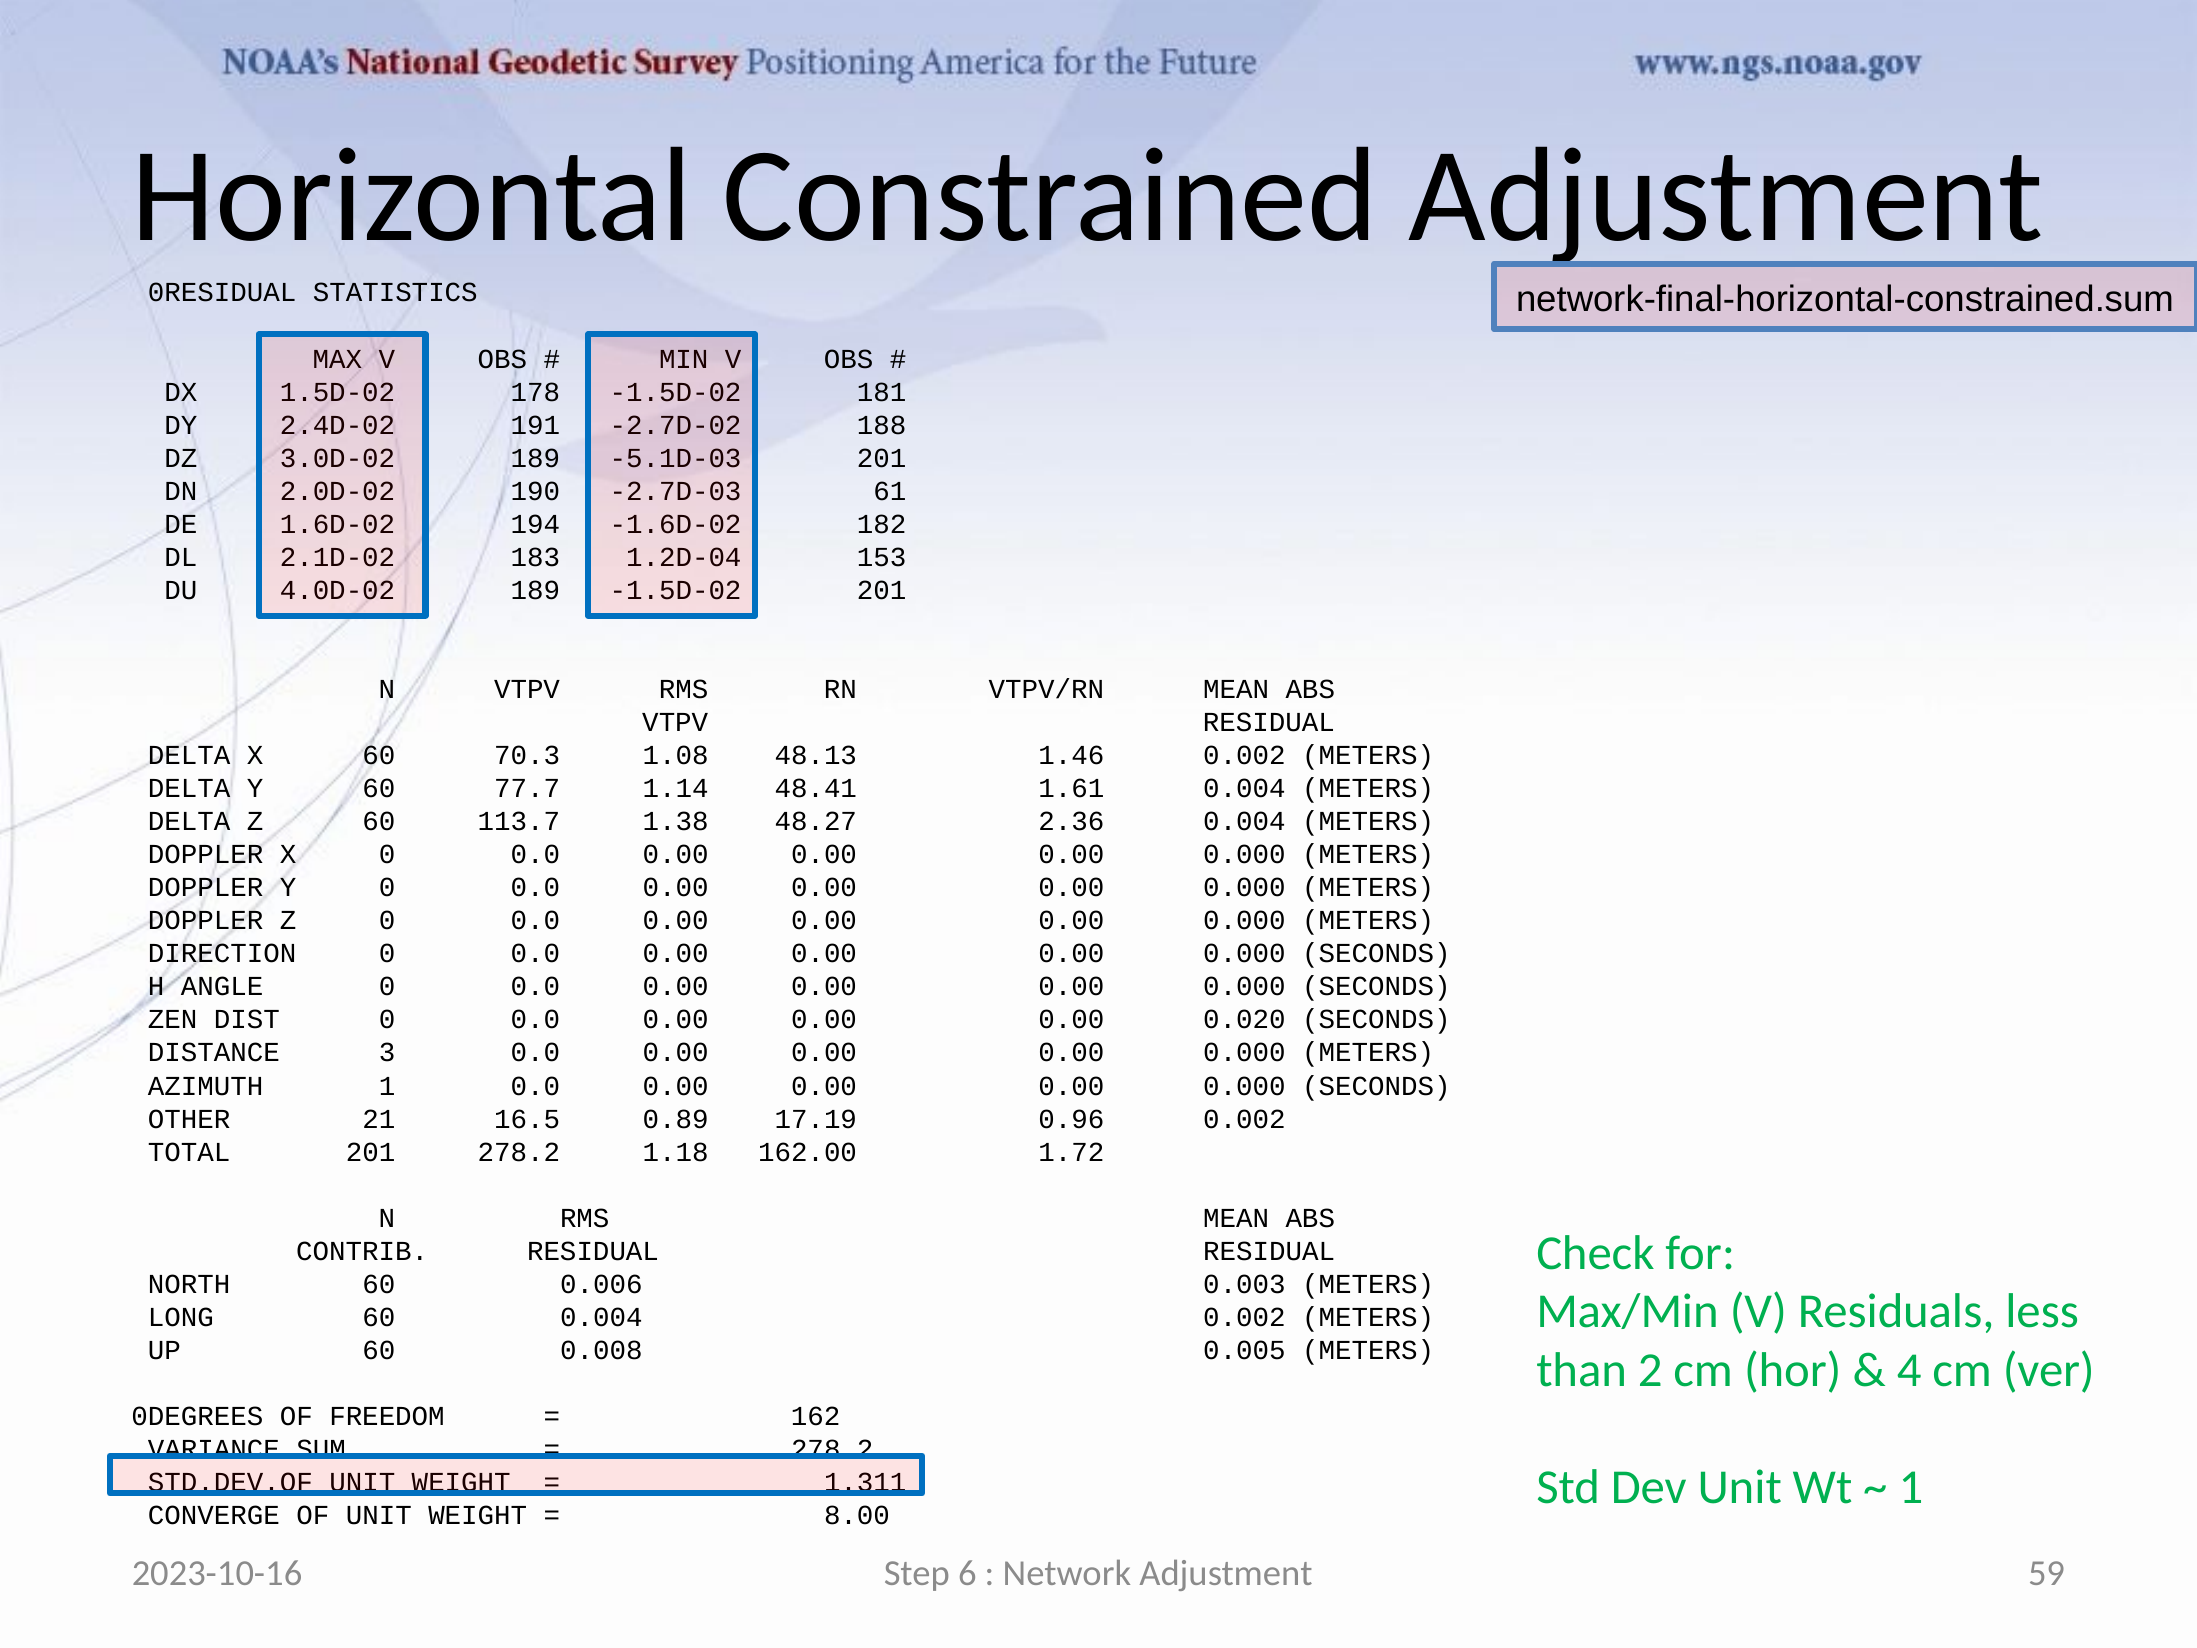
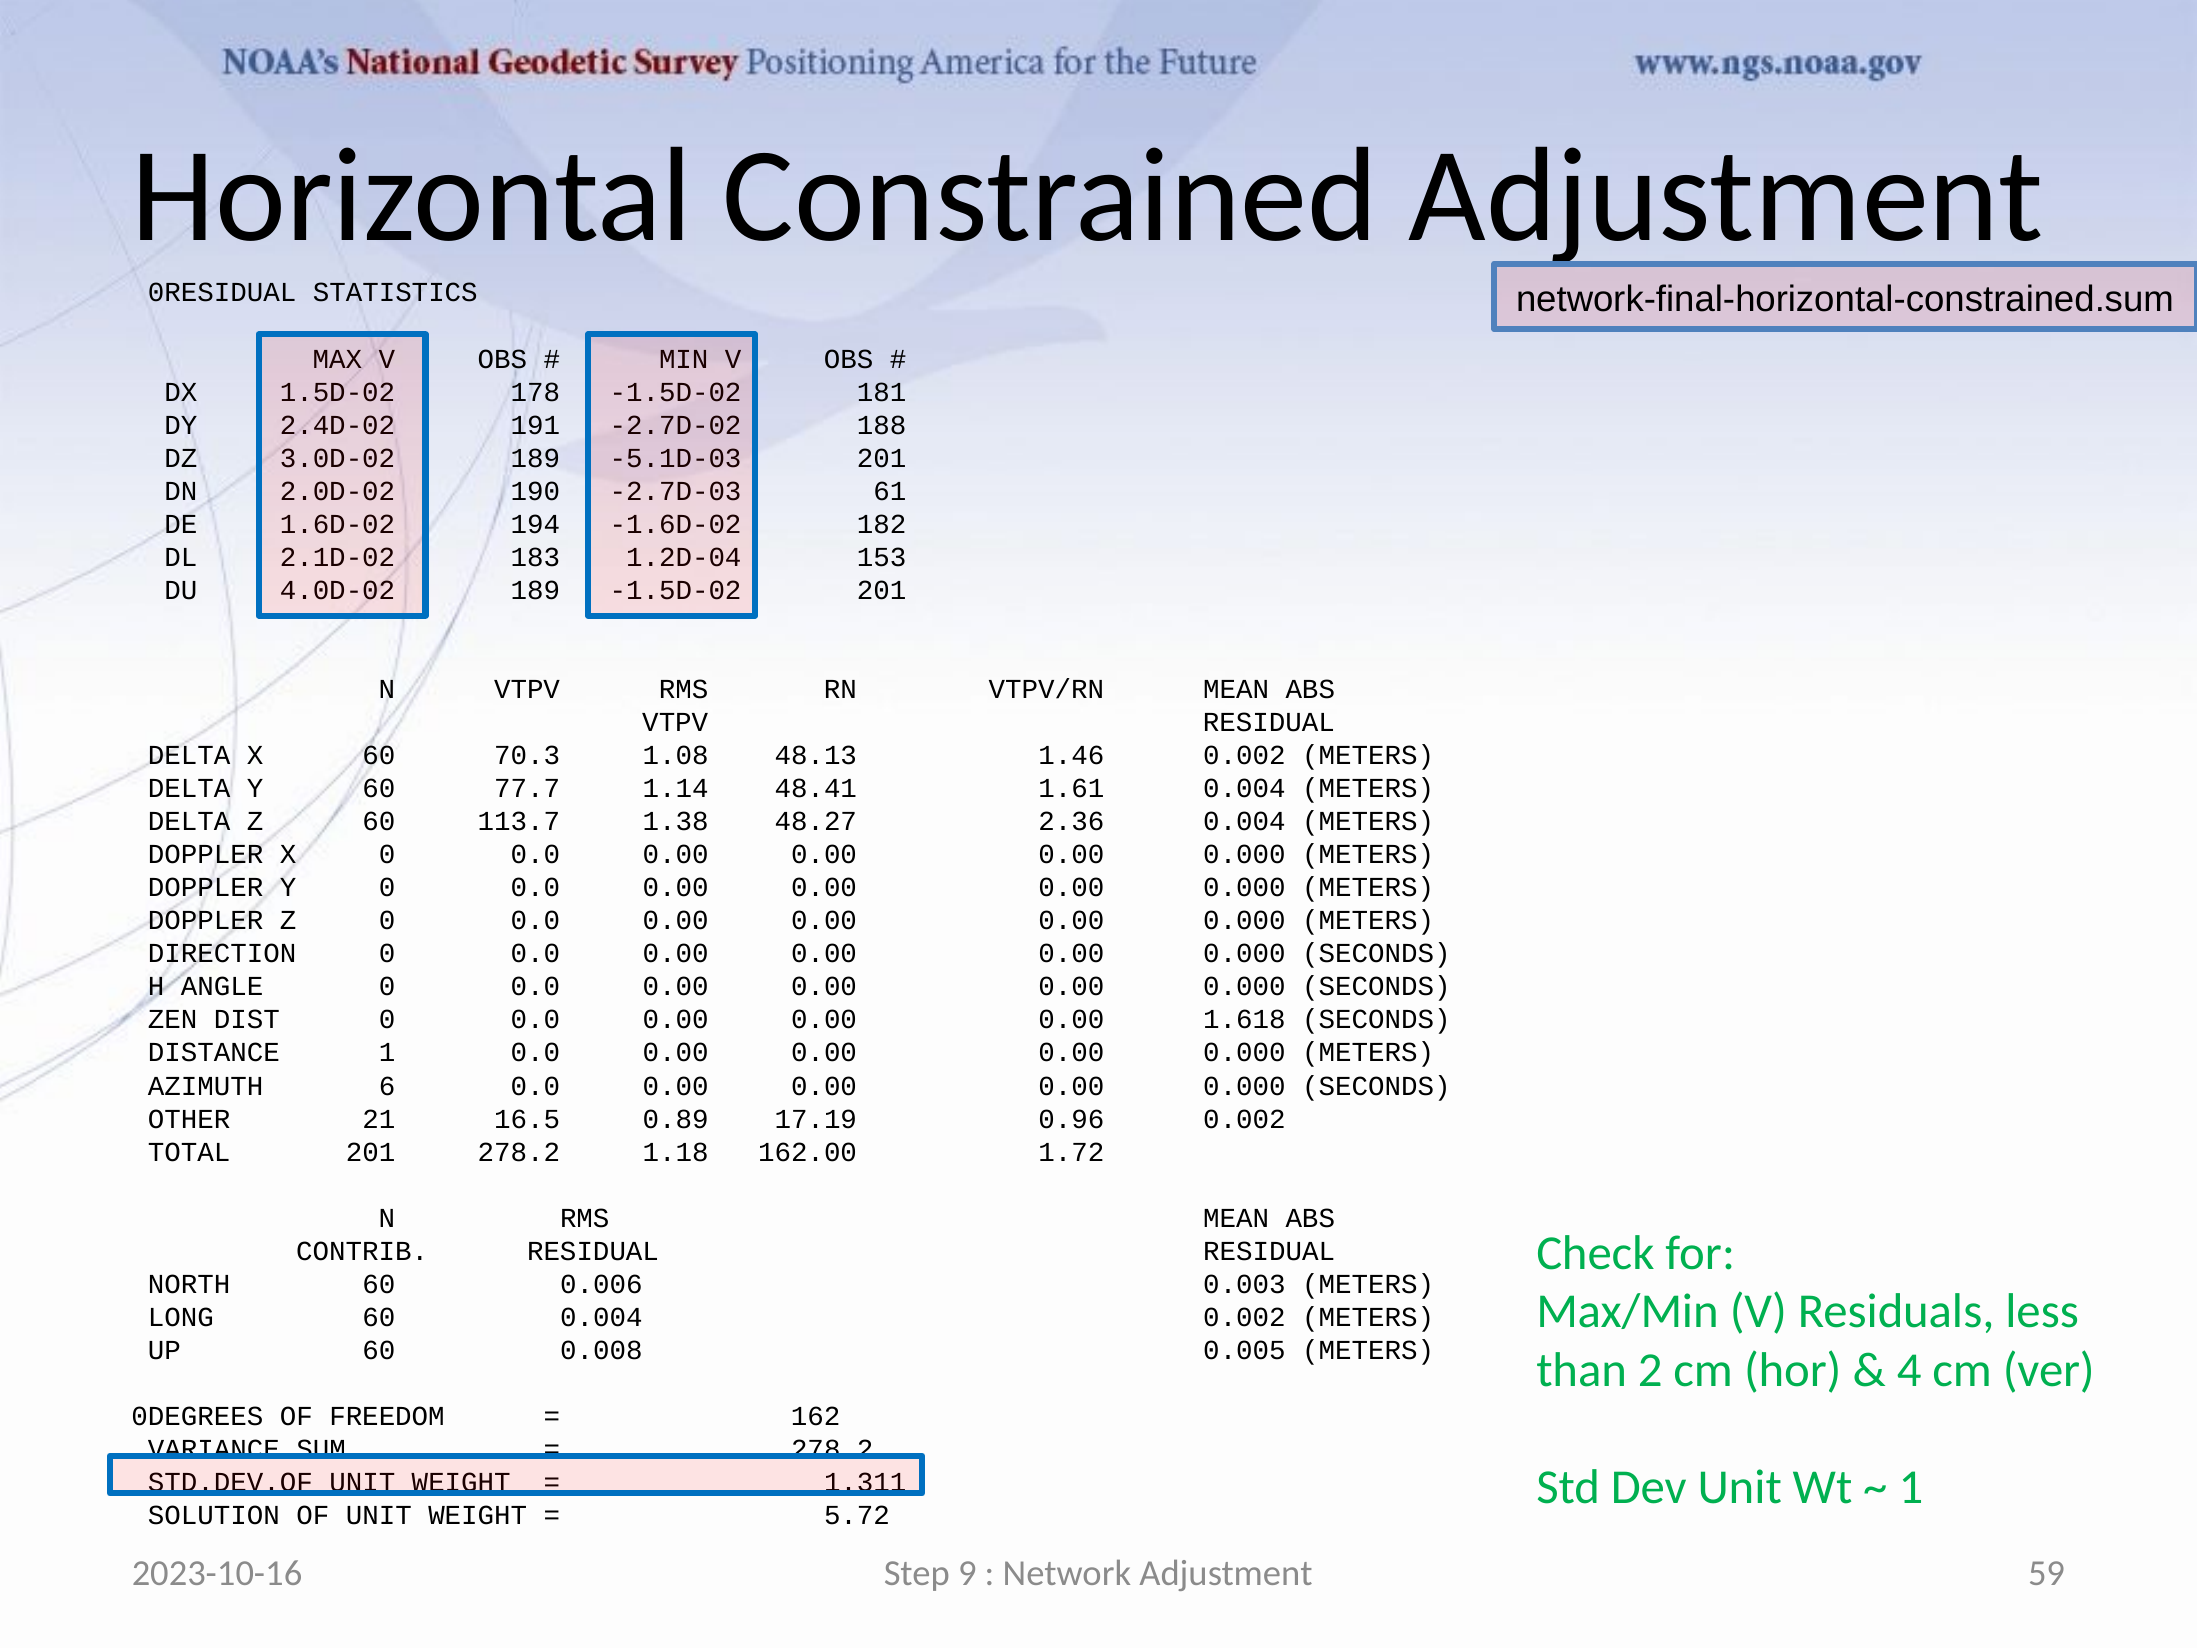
0.020: 0.020 -> 1.618
DISTANCE 3: 3 -> 1
AZIMUTH 1: 1 -> 6
CONVERGE: CONVERGE -> SOLUTION
8.00: 8.00 -> 5.72
6: 6 -> 9
